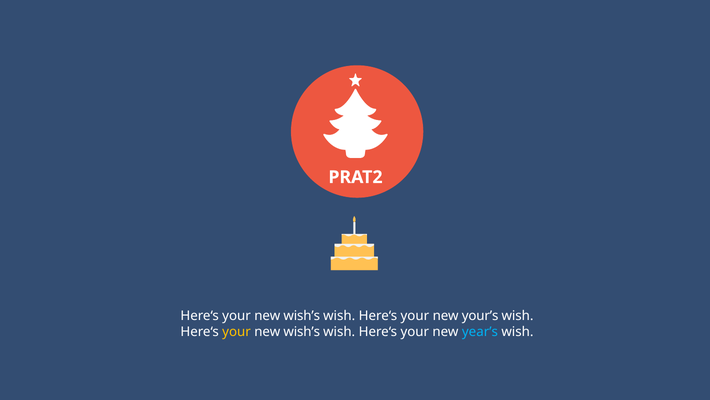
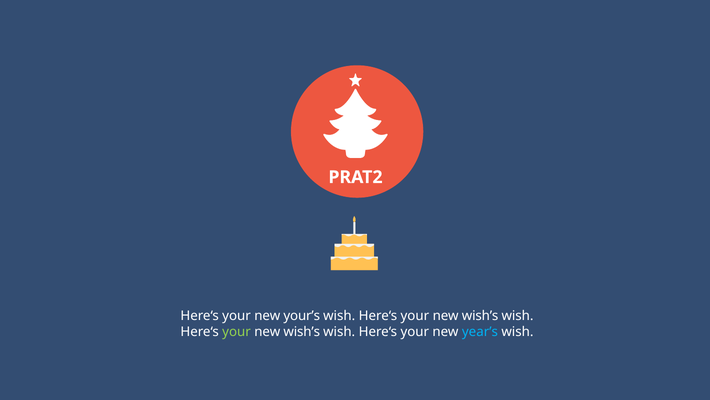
wish’s at (302, 315): wish’s -> your’s
your’s at (480, 315): your’s -> wish’s
your at (237, 331) colour: yellow -> light green
